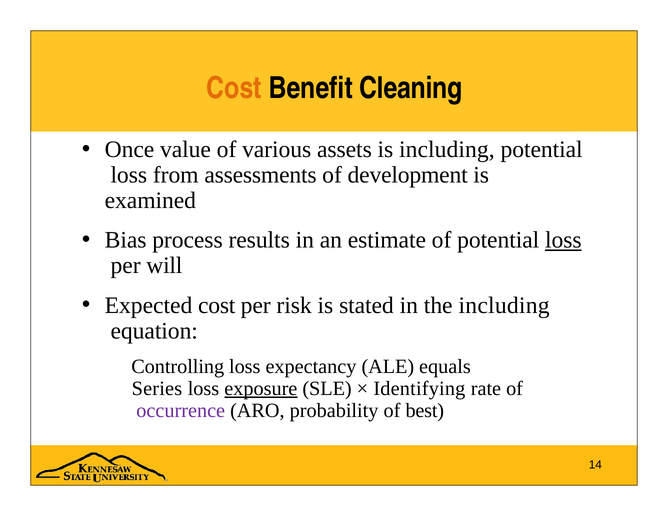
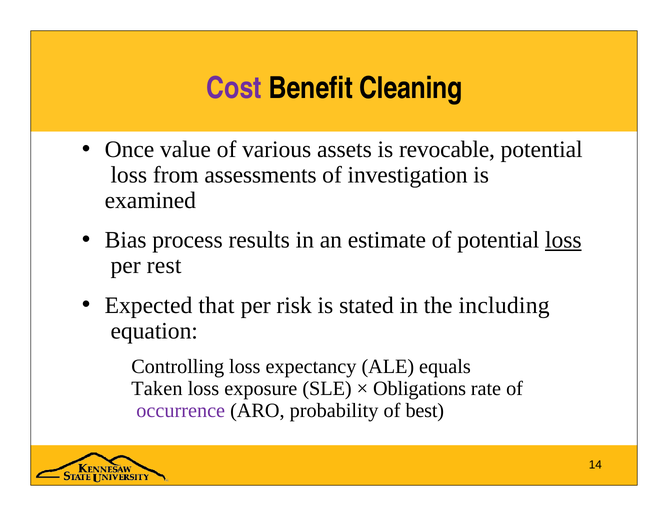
Cost at (234, 88) colour: orange -> purple
is including: including -> revocable
development: development -> investigation
will: will -> rest
Expected cost: cost -> that
Series: Series -> Taken
exposure underline: present -> none
Identifying: Identifying -> Obligations
